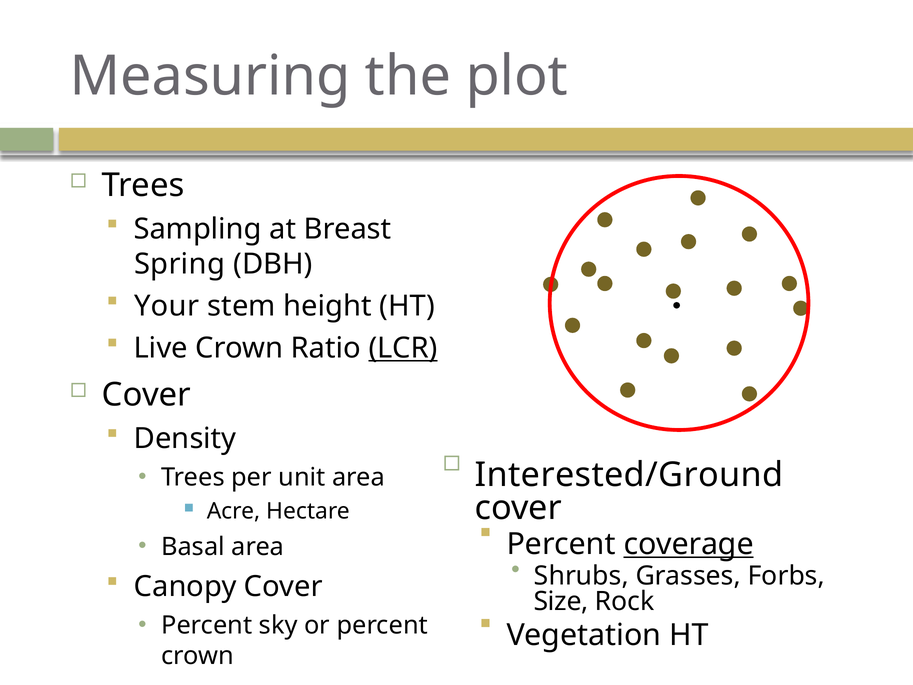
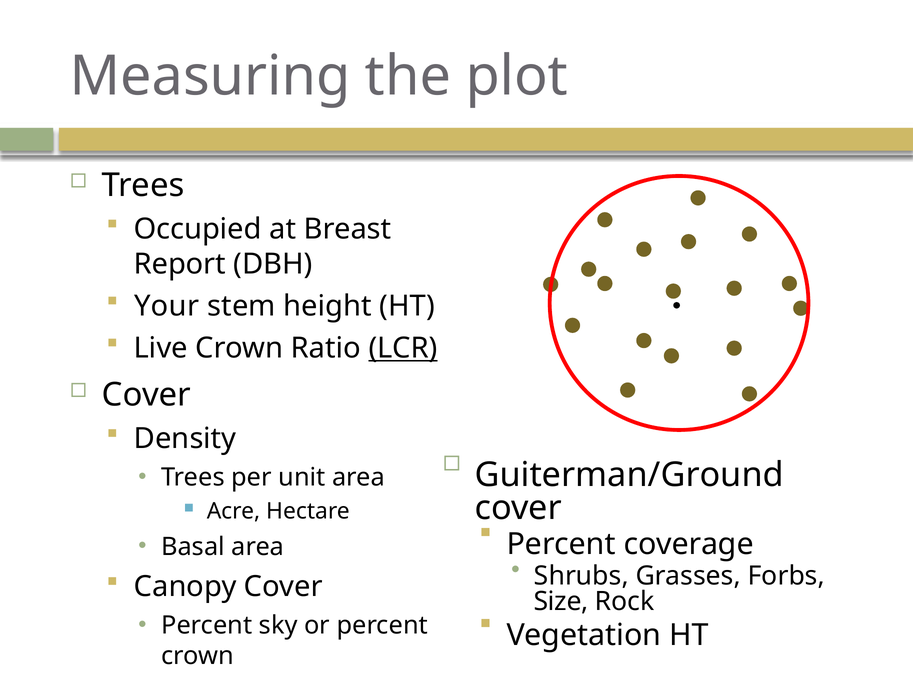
Sampling: Sampling -> Occupied
Spring: Spring -> Report
Interested/Ground: Interested/Ground -> Guiterman/Ground
coverage underline: present -> none
